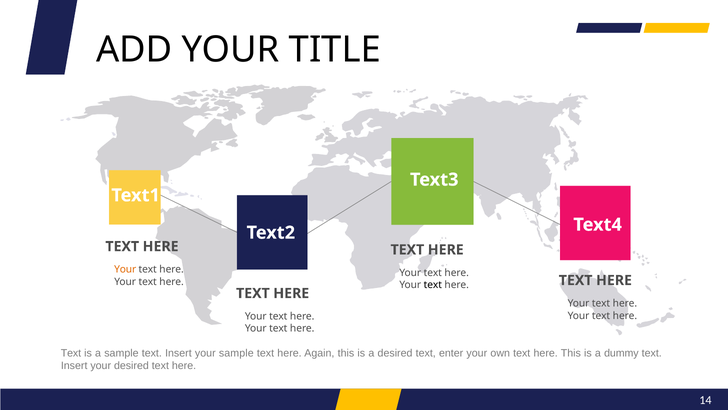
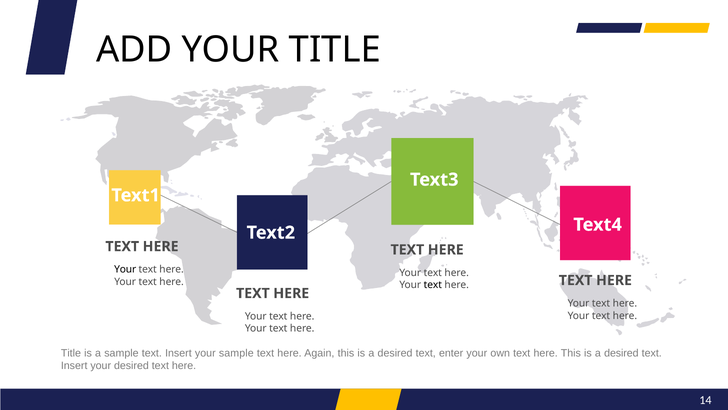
Your at (125, 269) colour: orange -> black
Text at (71, 353): Text -> Title
dummy at (621, 353): dummy -> desired
